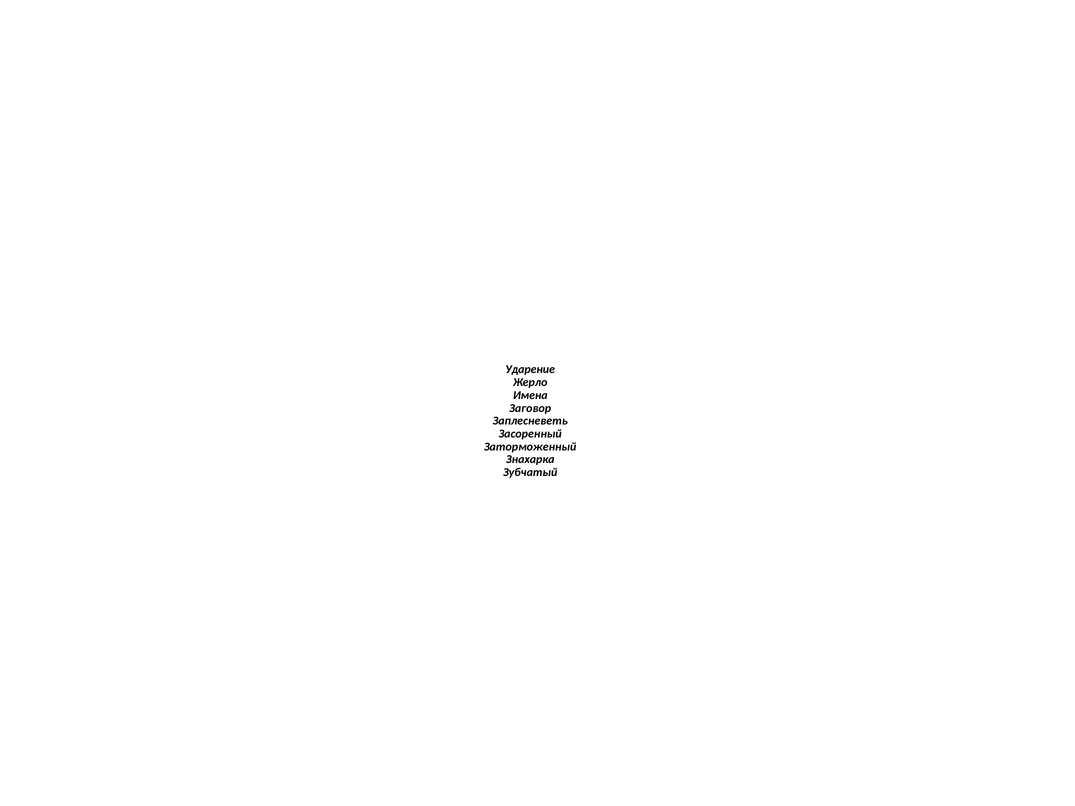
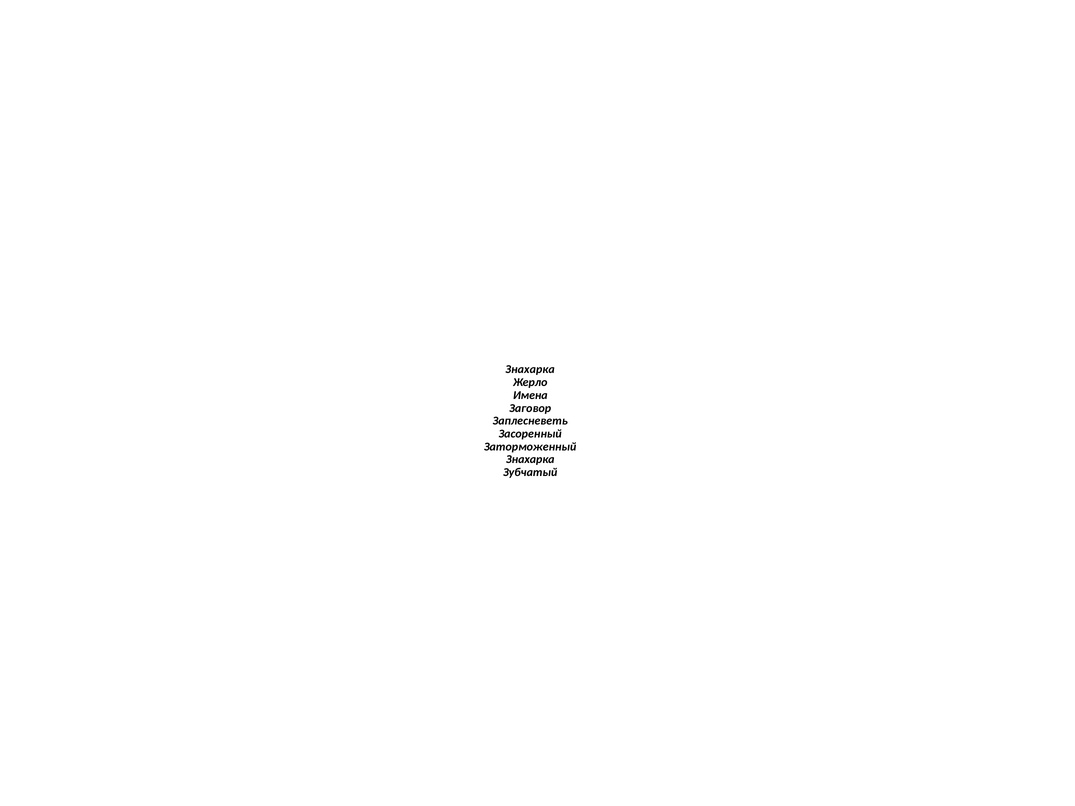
Ударение at (530, 370): Ударение -> Знахарка
